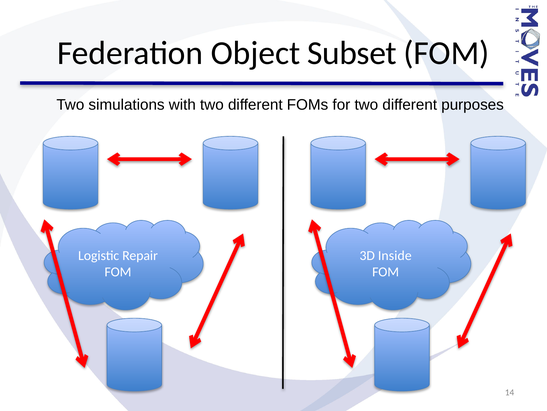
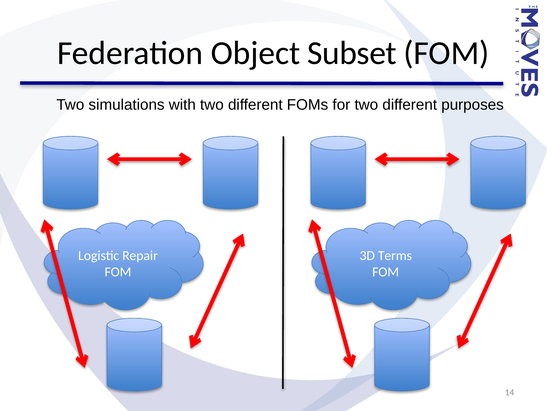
Inside: Inside -> Terms
